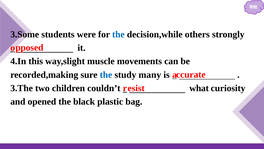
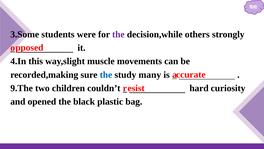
the at (118, 34) colour: blue -> purple
3.The: 3.The -> 9.The
what: what -> hard
